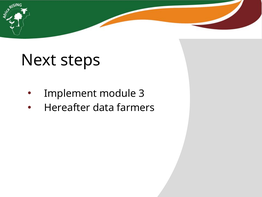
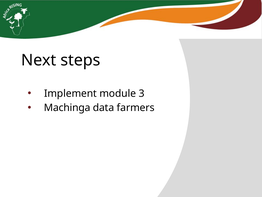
Hereafter: Hereafter -> Machinga
